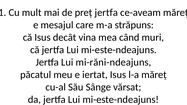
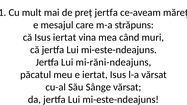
Isus decât: decât -> iertat
l-a măreț: măreț -> vărsat
